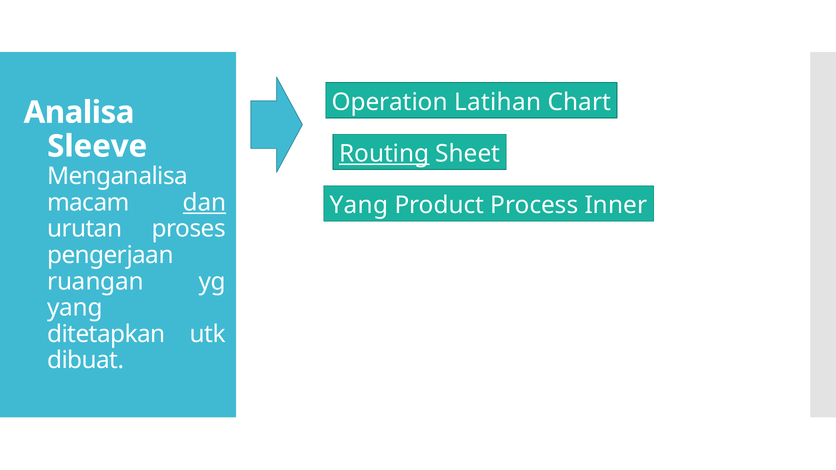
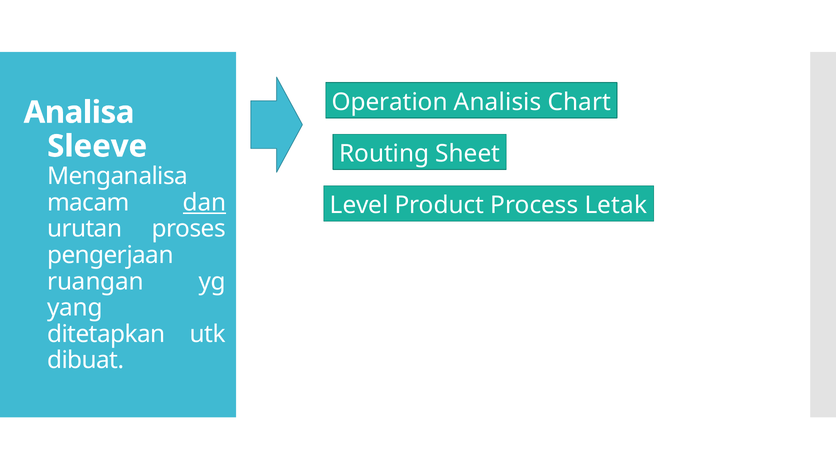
Latihan: Latihan -> Analisis
Routing underline: present -> none
Yang at (359, 205): Yang -> Level
Inner: Inner -> Letak
